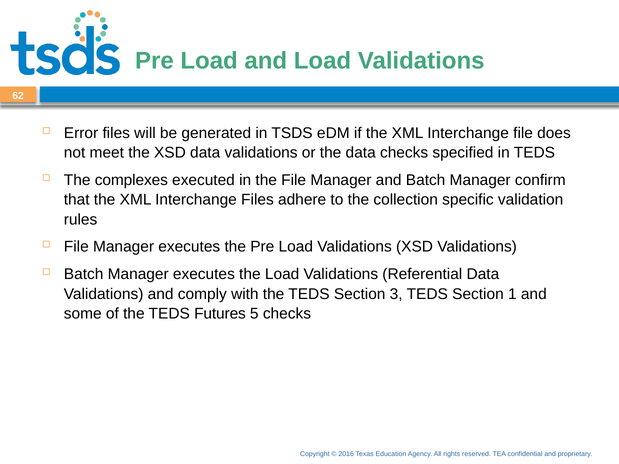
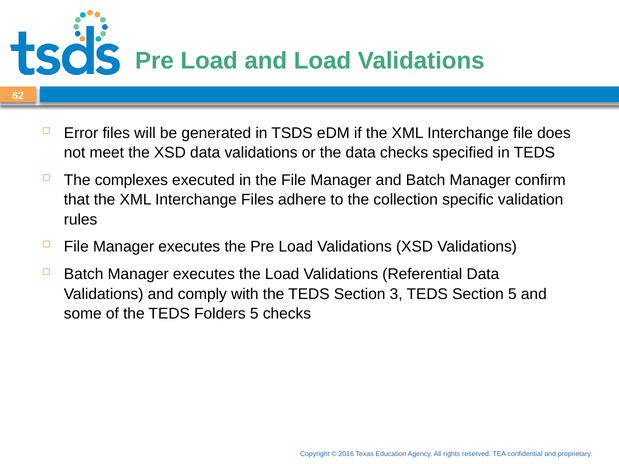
Section 1: 1 -> 5
Futures: Futures -> Folders
